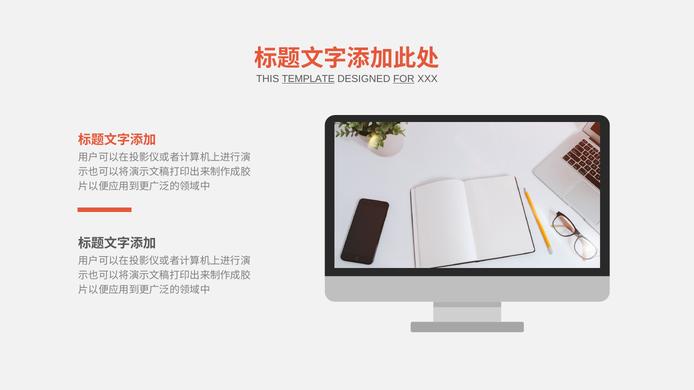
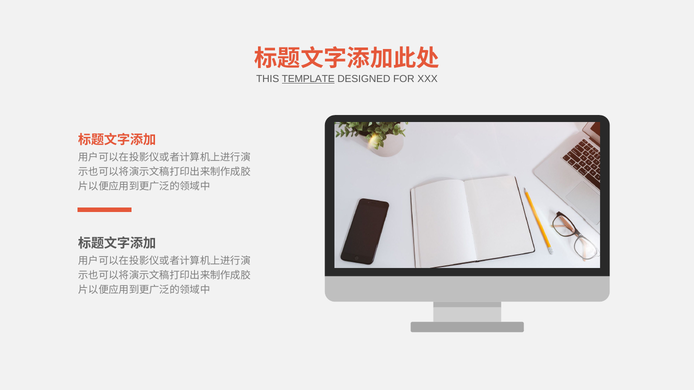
FOR underline: present -> none
